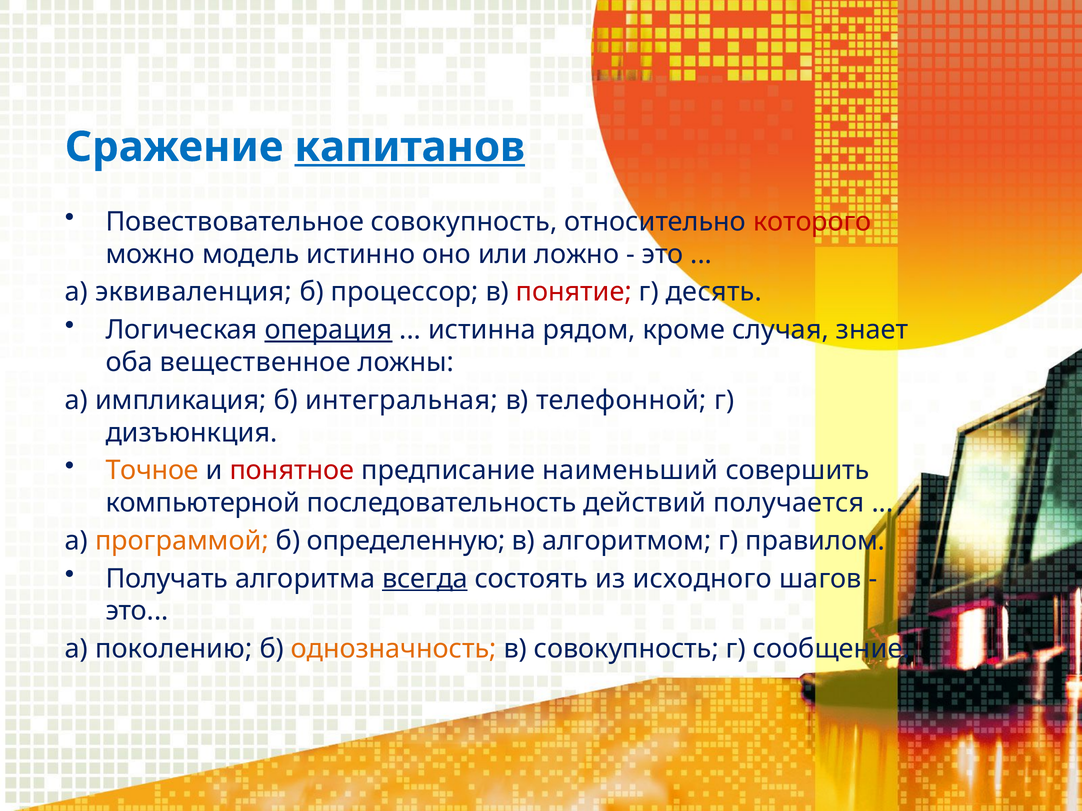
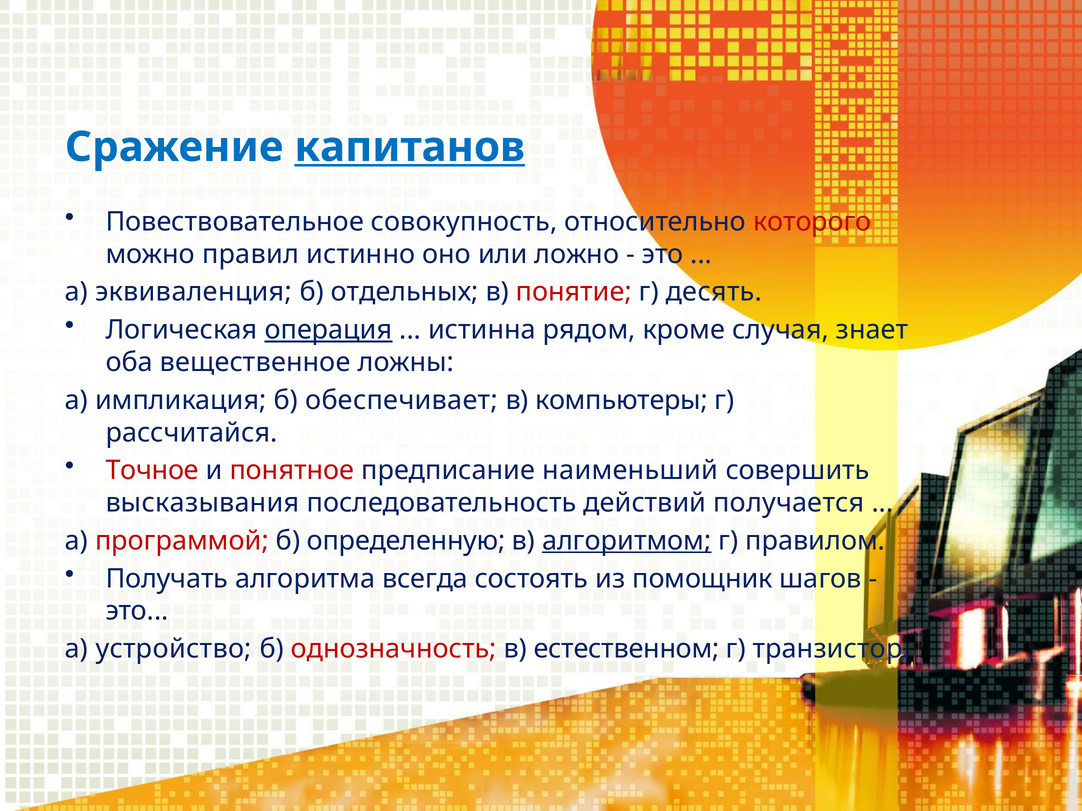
модель: модель -> правил
процессор: процессор -> отдельных
интегральная: интегральная -> обеспечивает
телефонной: телефонной -> компьютеры
дизъюнкция: дизъюнкция -> рассчитайся
Точное colour: orange -> red
компьютерной: компьютерной -> высказывания
программой colour: orange -> red
алгоритмом underline: none -> present
всегда underline: present -> none
исходного: исходного -> помощник
поколению: поколению -> устройство
однозначность colour: orange -> red
в совокупность: совокупность -> естественном
сообщение: сообщение -> транзистор
